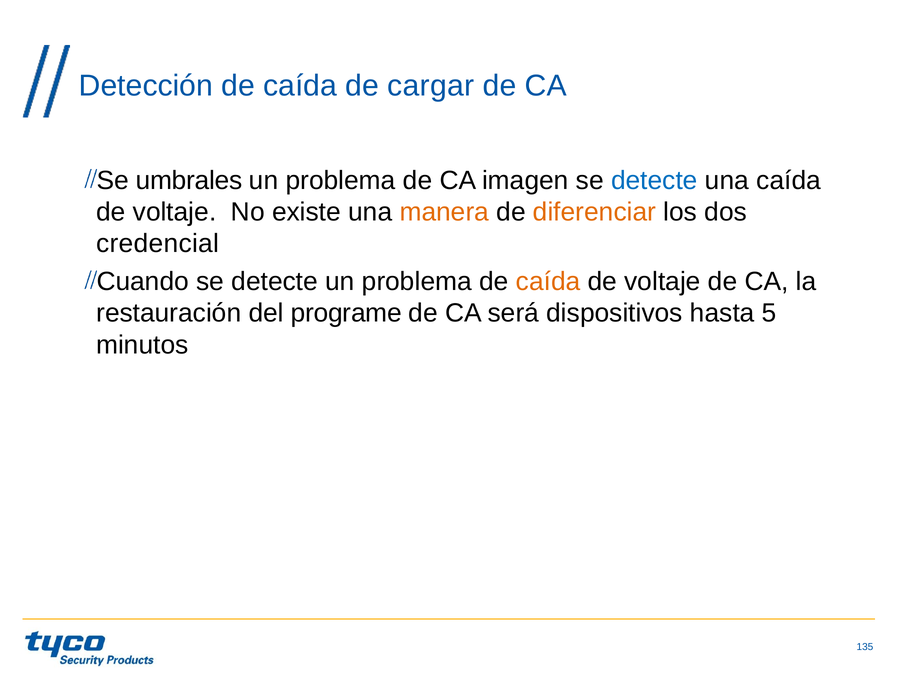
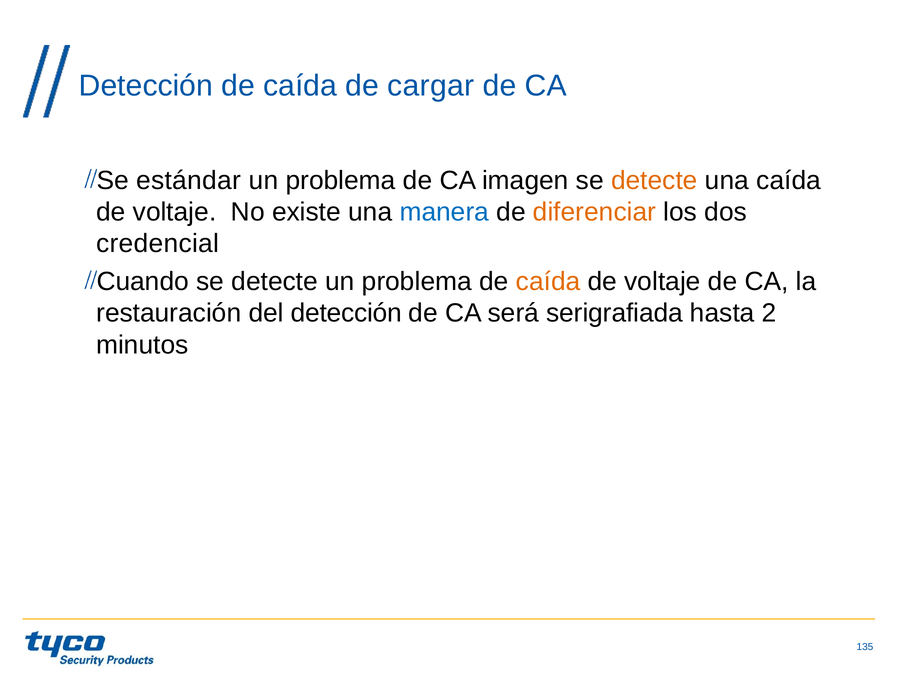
umbrales: umbrales -> estándar
detecte at (654, 181) colour: blue -> orange
manera colour: orange -> blue
del programe: programe -> detección
dispositivos: dispositivos -> serigrafiada
5: 5 -> 2
